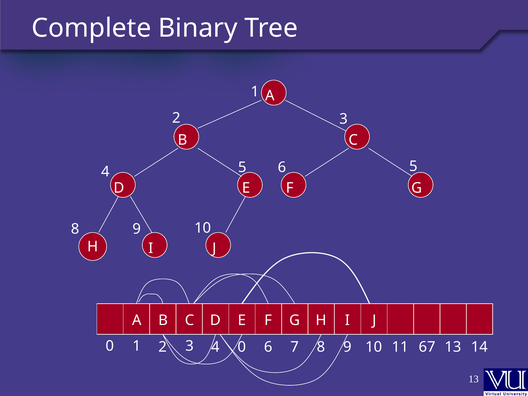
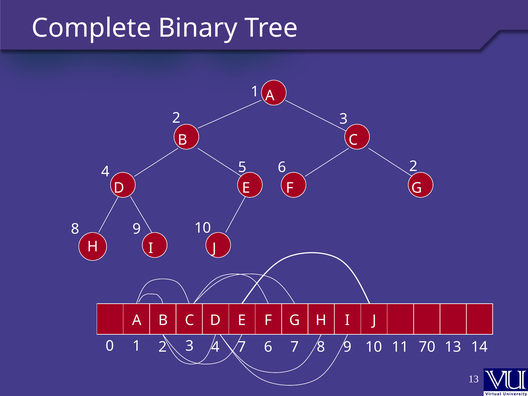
6 5: 5 -> 2
4 0: 0 -> 7
67: 67 -> 70
